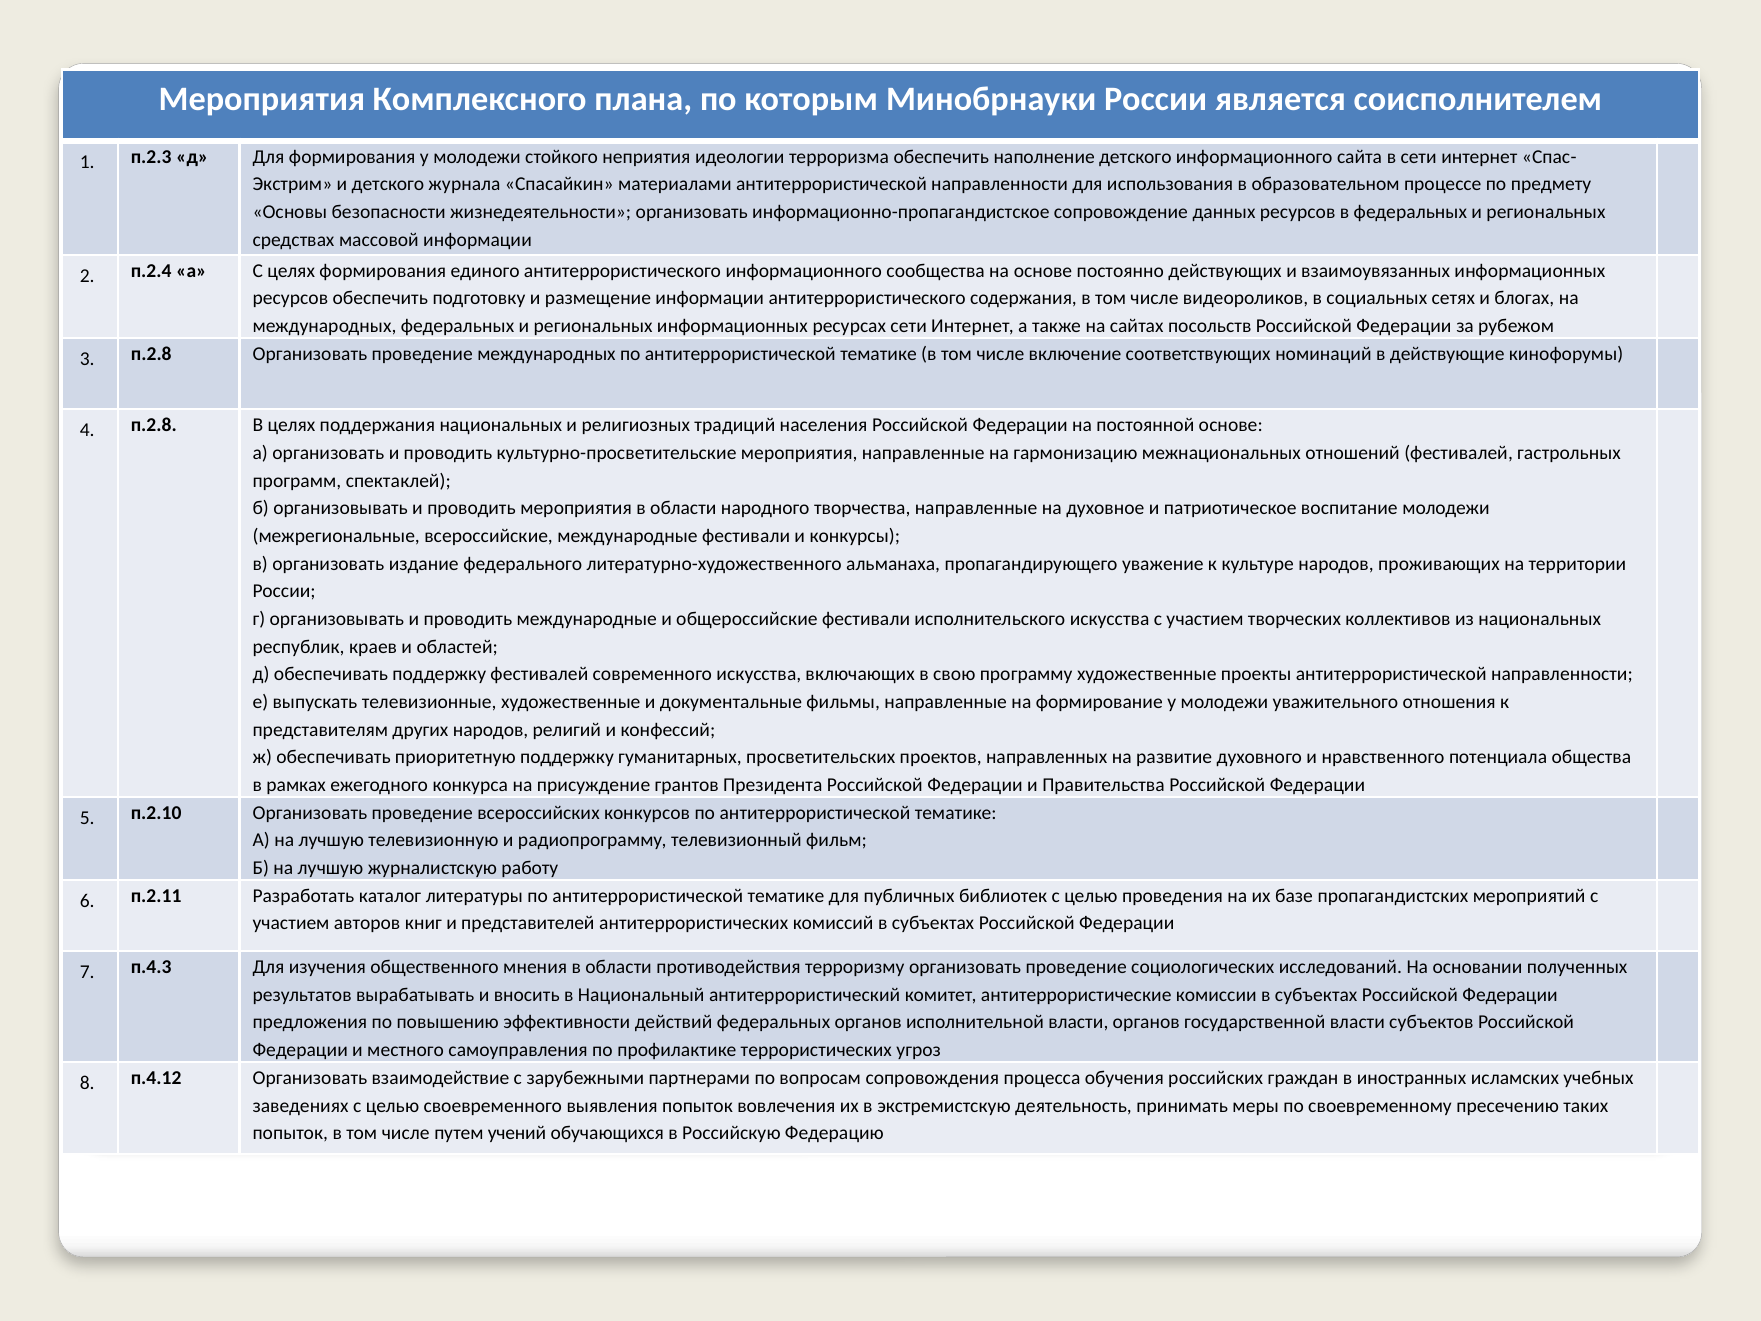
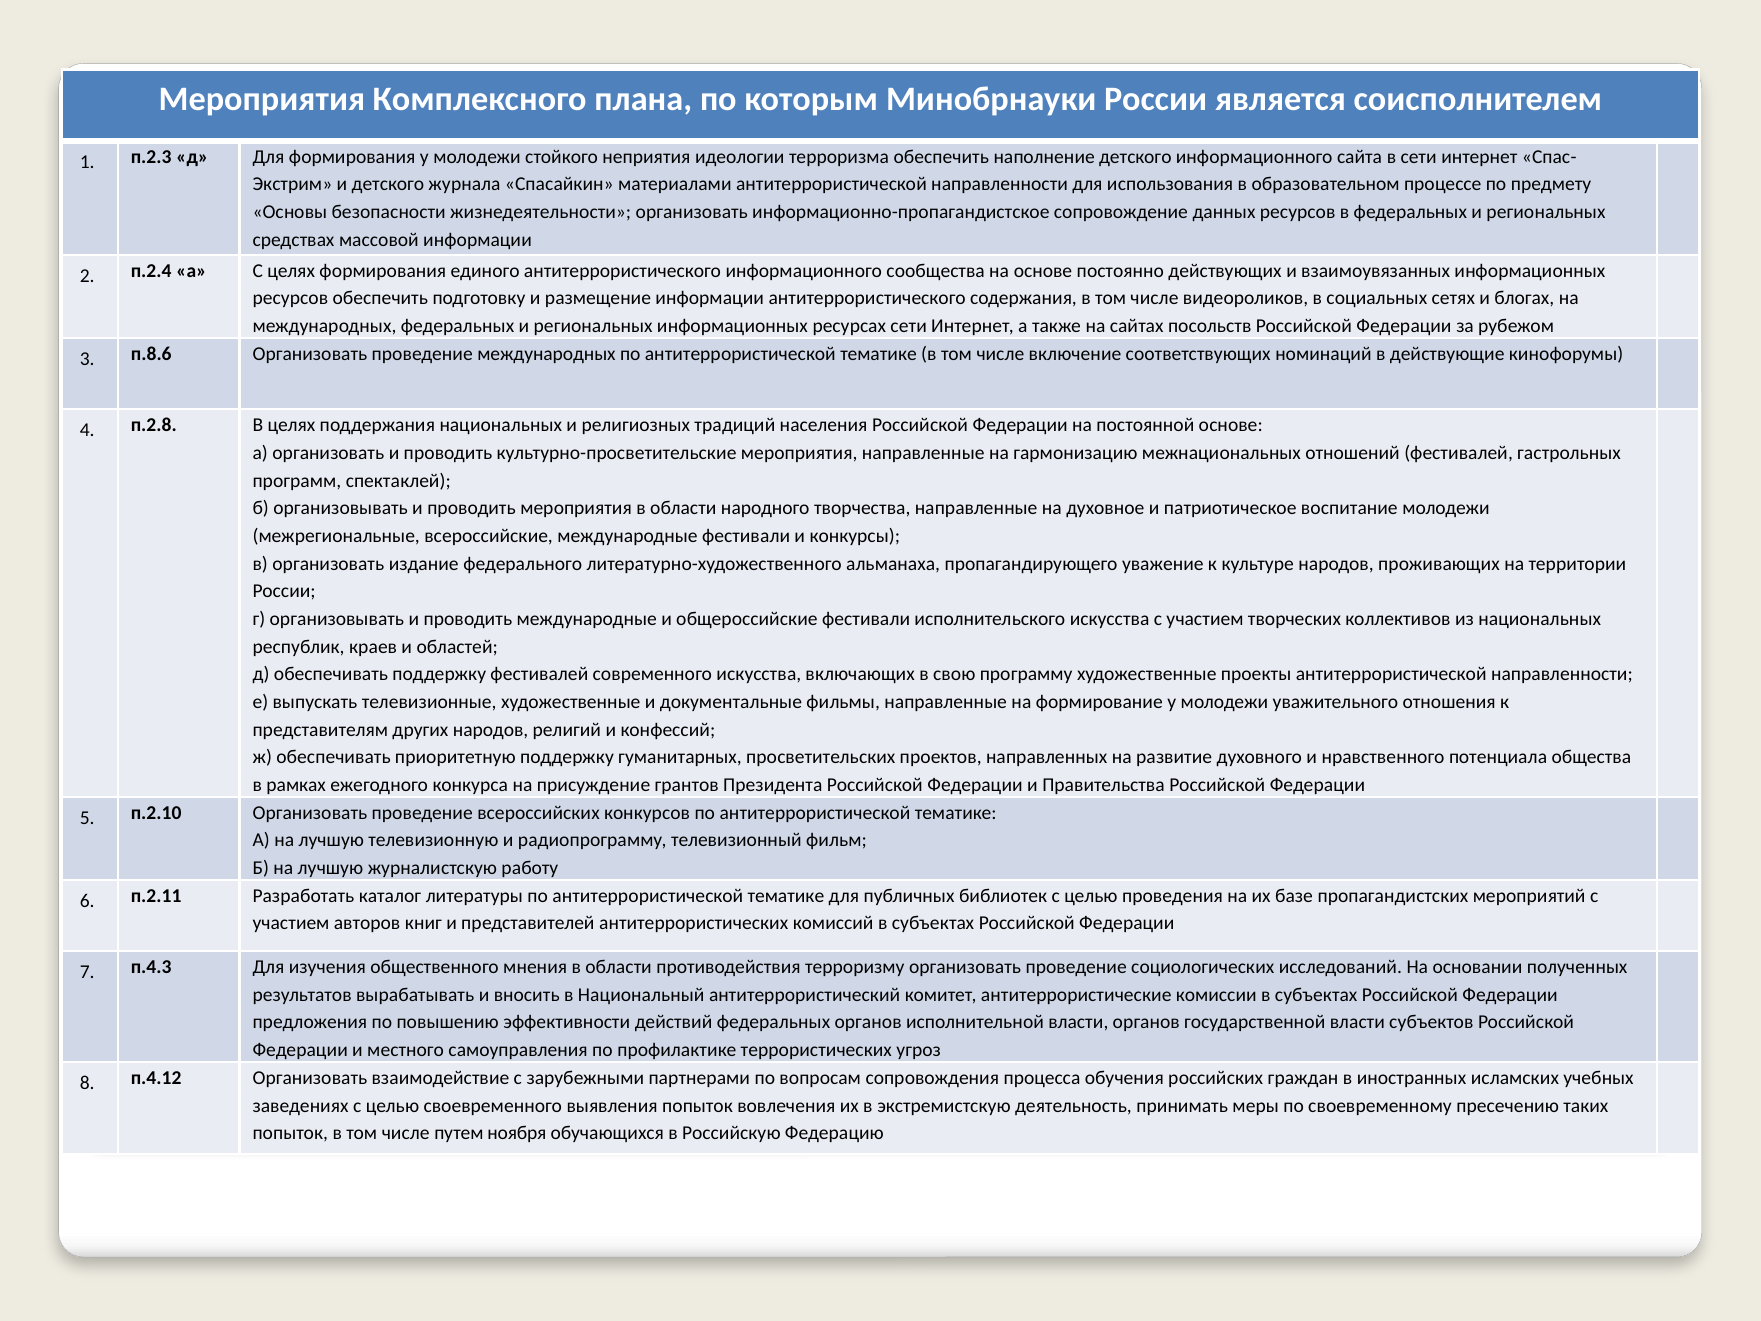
3 п.2.8: п.2.8 -> п.8.6
учений: учений -> ноября
